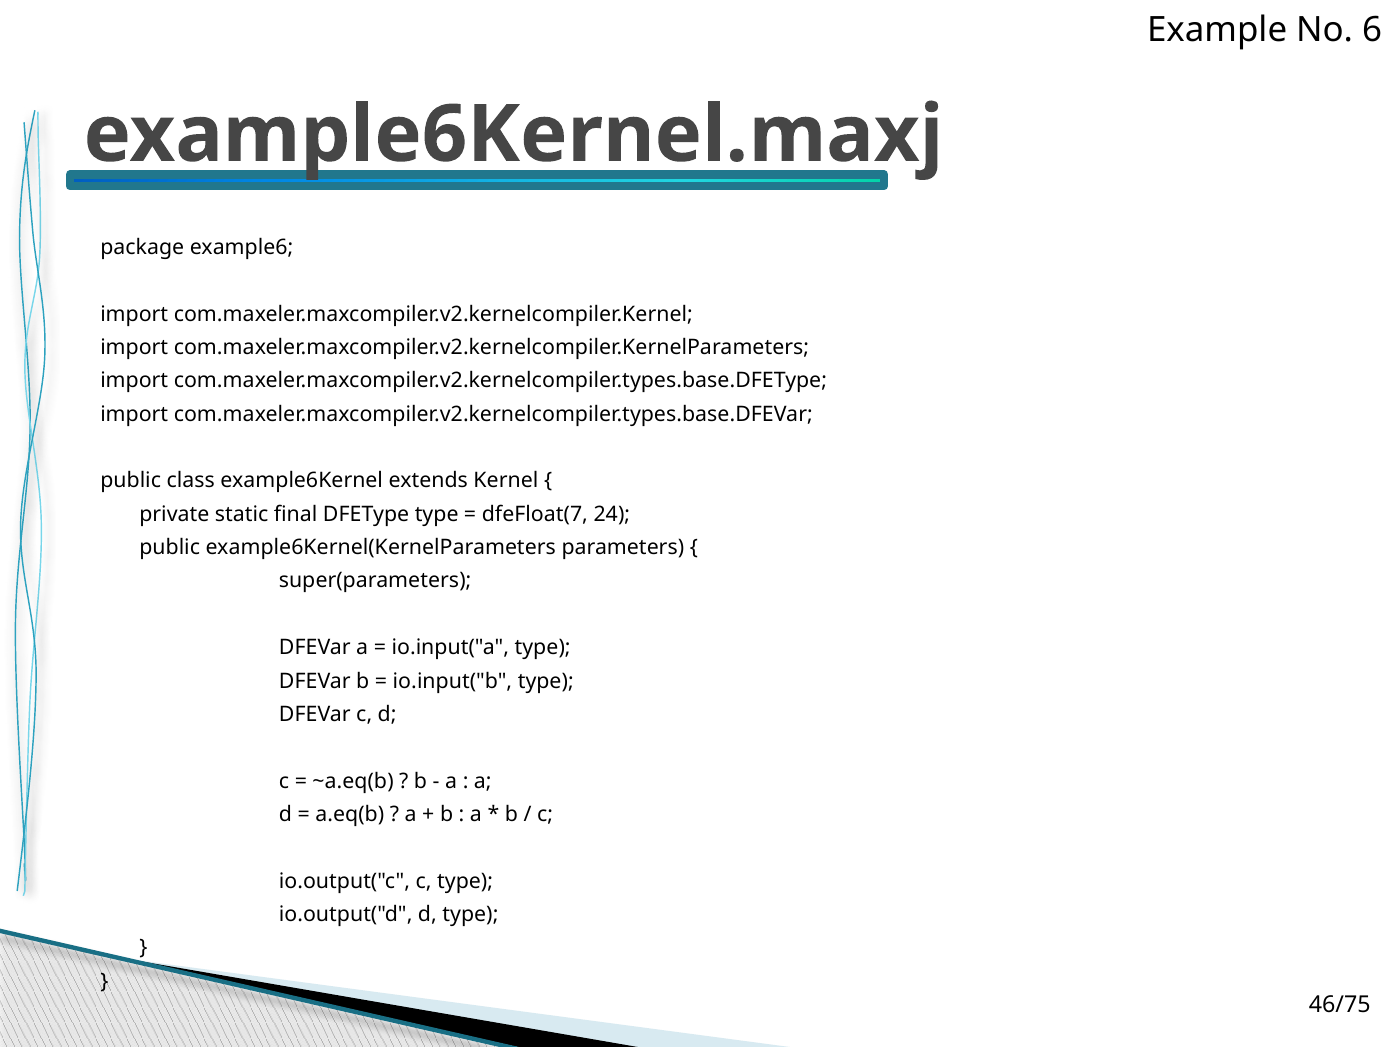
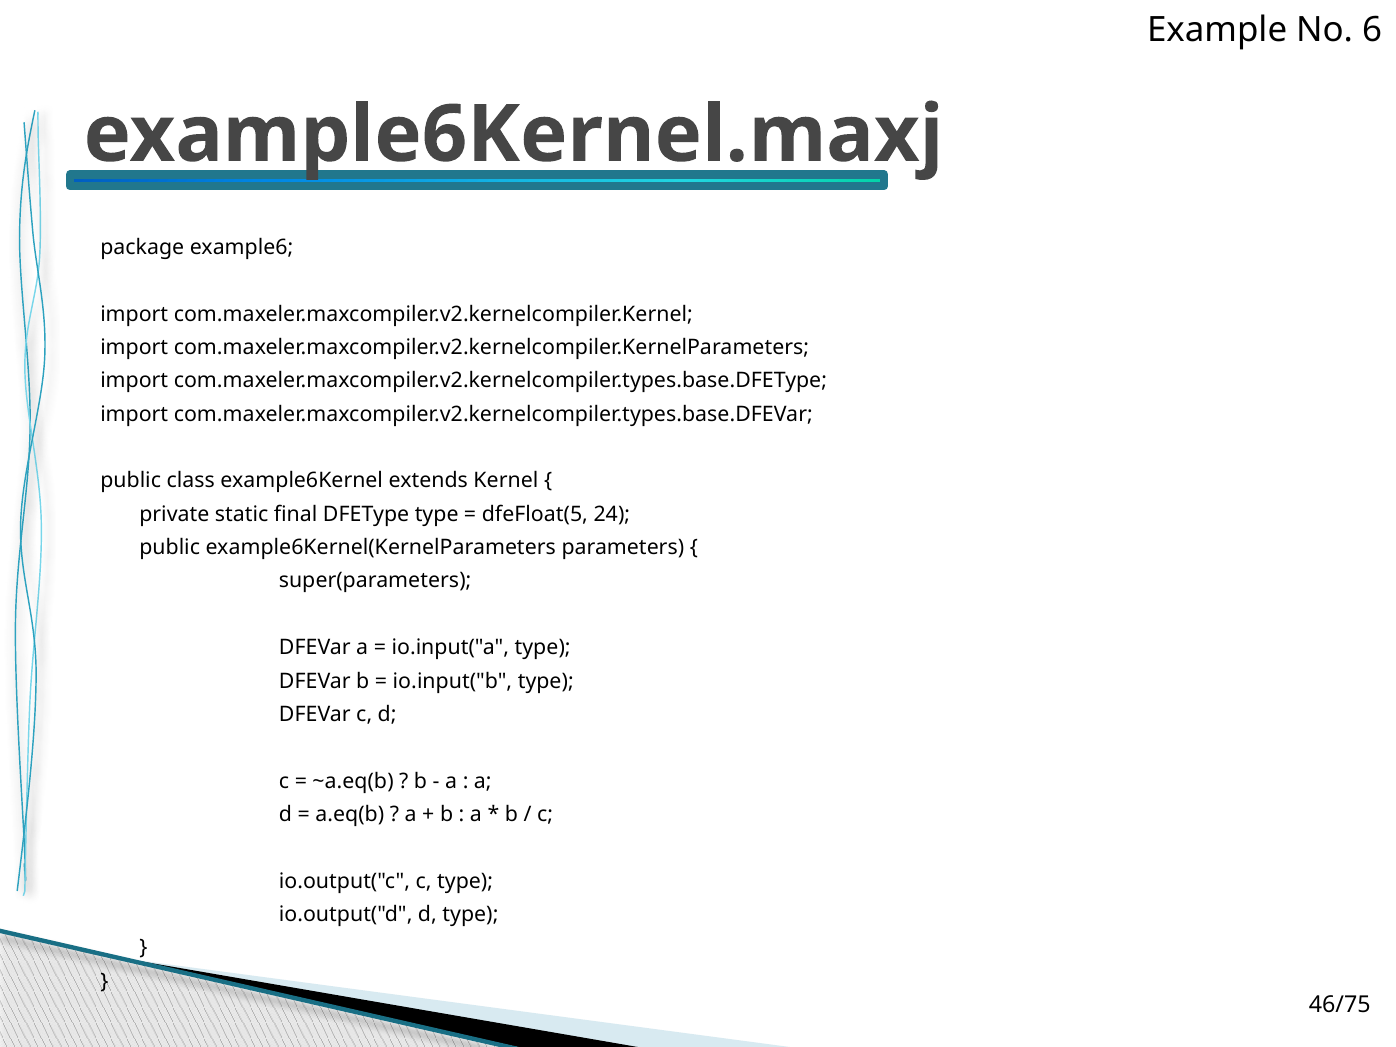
dfeFloat(7: dfeFloat(7 -> dfeFloat(5
